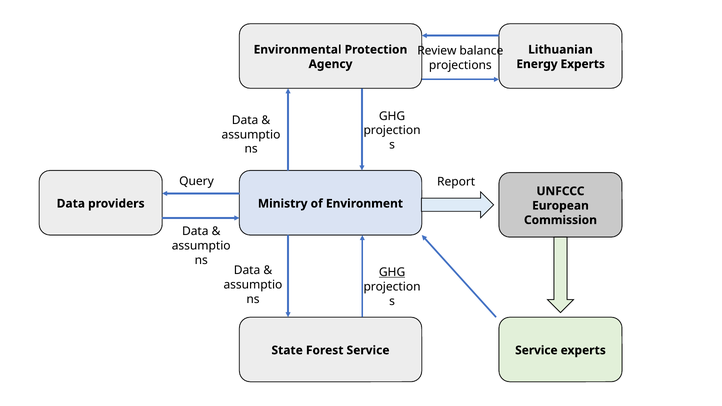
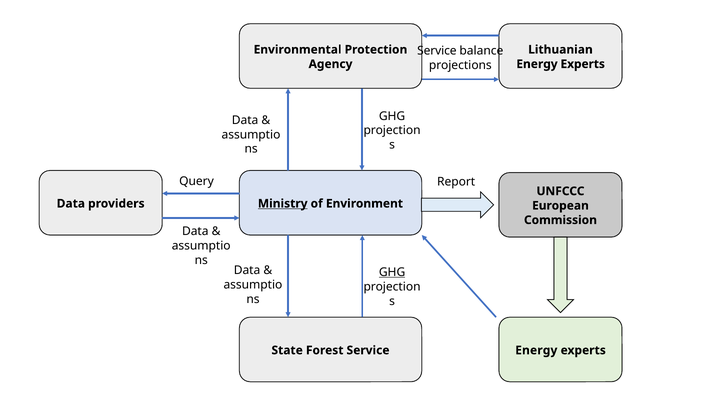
Review at (437, 51): Review -> Service
Ministry underline: none -> present
Service at (536, 350): Service -> Energy
